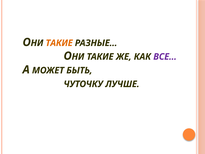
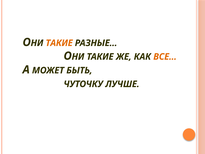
ВСЕ… colour: purple -> orange
